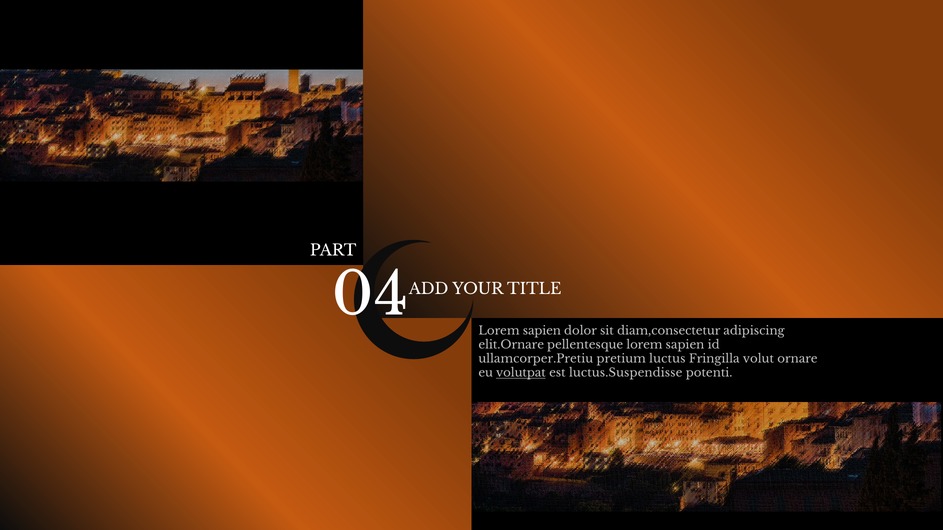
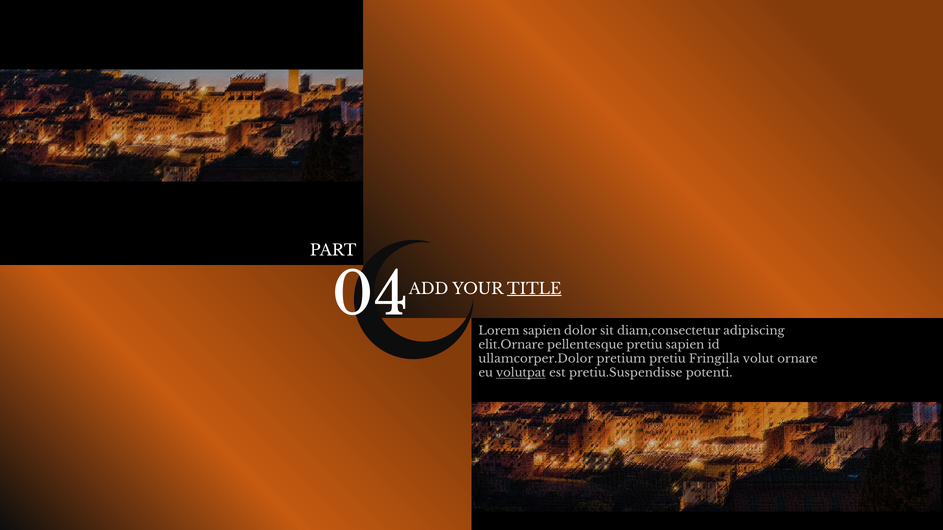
TITLE underline: none -> present
pellentesque lorem: lorem -> pretiu
ullamcorper.Pretiu: ullamcorper.Pretiu -> ullamcorper.Dolor
pretium luctus: luctus -> pretiu
luctus.Suspendisse: luctus.Suspendisse -> pretiu.Suspendisse
